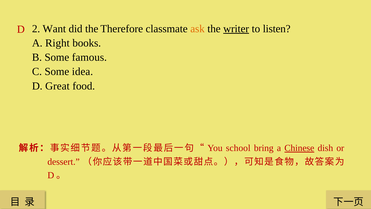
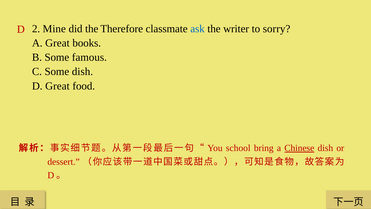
Want: Want -> Mine
ask colour: orange -> blue
writer underline: present -> none
listen: listen -> sorry
A Right: Right -> Great
Some idea: idea -> dish
